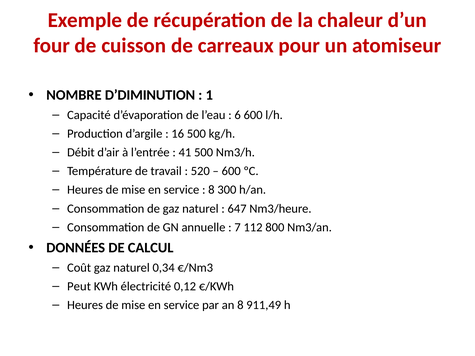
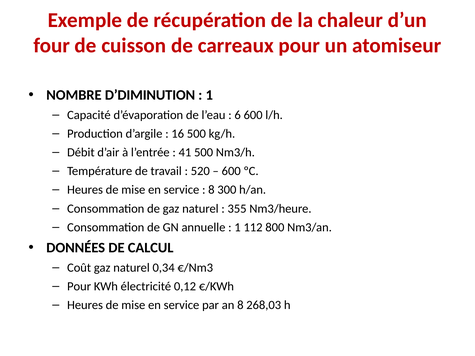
647: 647 -> 355
7 at (238, 227): 7 -> 1
Peut at (79, 287): Peut -> Pour
911,49: 911,49 -> 268,03
